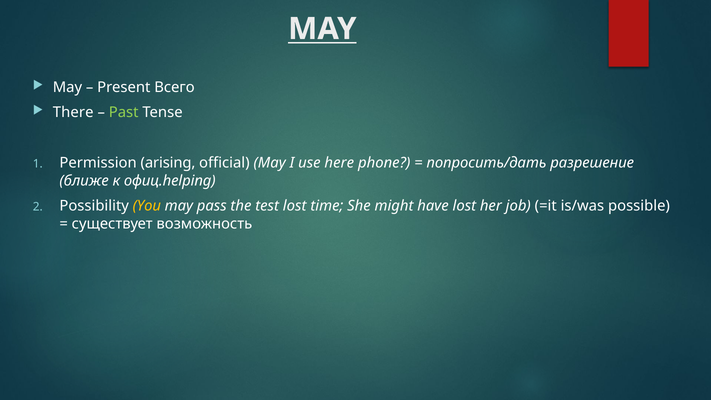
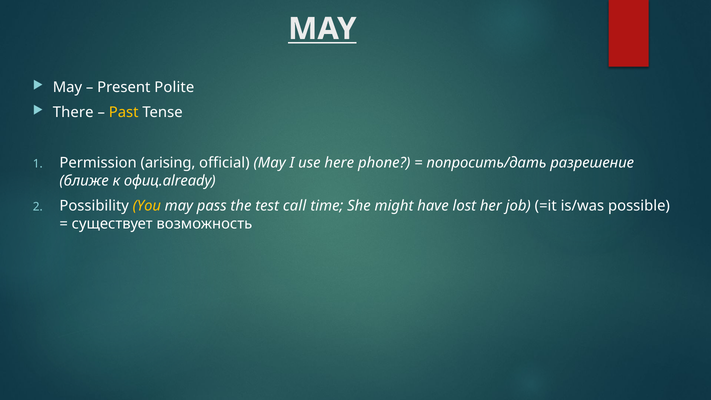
Всего: Всего -> Polite
Past colour: light green -> yellow
офиц.helping: офиц.helping -> офиц.already
test lost: lost -> call
